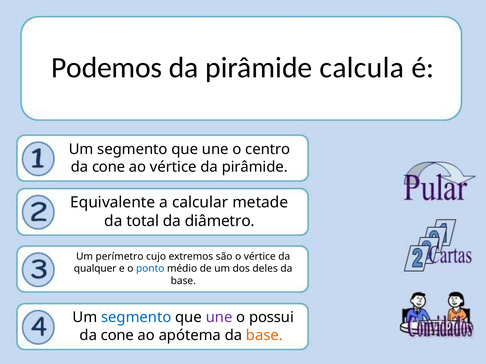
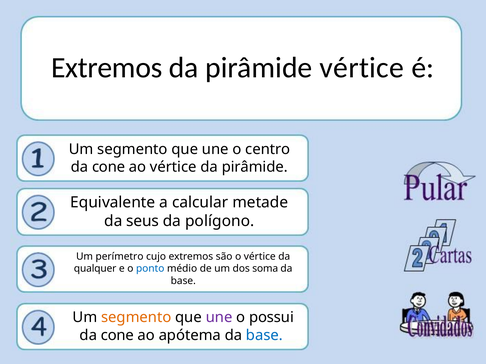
Podemos at (107, 68): Podemos -> Extremos
pirâmide calcula: calcula -> vértice
total: total -> seus
diâmetro: diâmetro -> polígono
deles: deles -> soma
segmento at (136, 318) colour: blue -> orange
base at (264, 336) colour: orange -> blue
